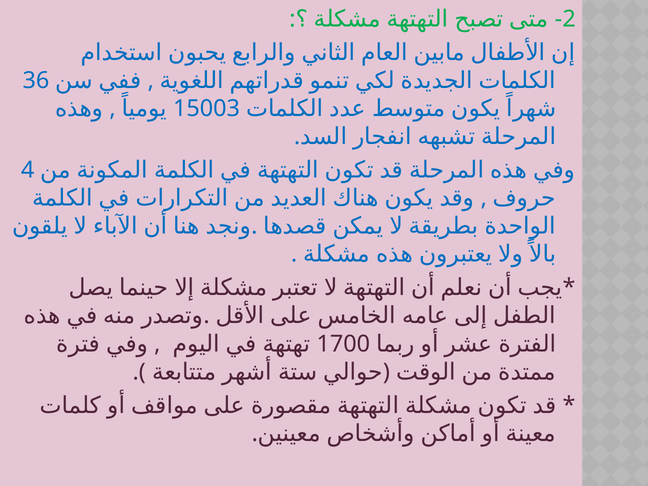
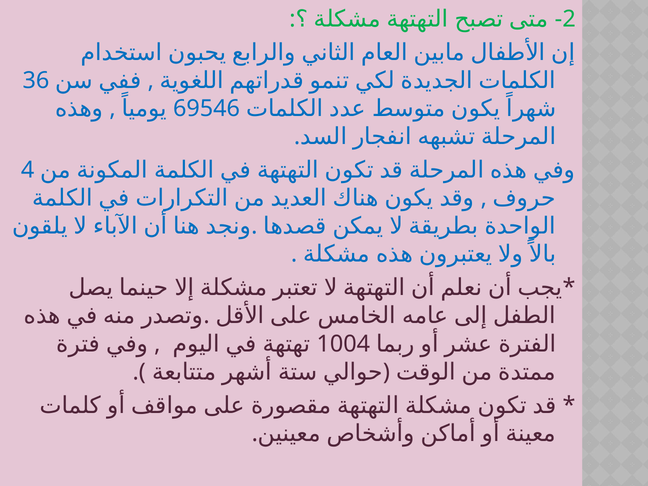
15003: 15003 -> 69546
1700: 1700 -> 1004
